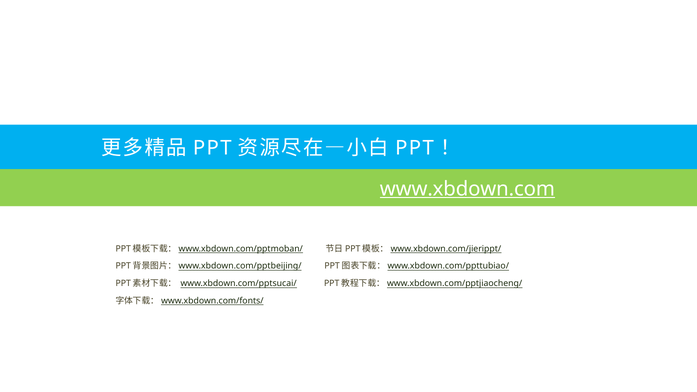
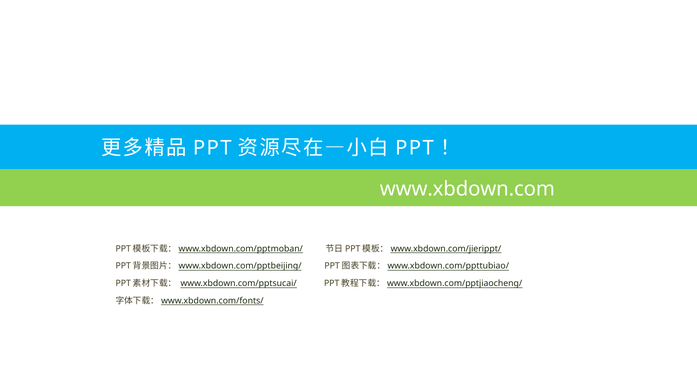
www.xbdown.com underline: present -> none
